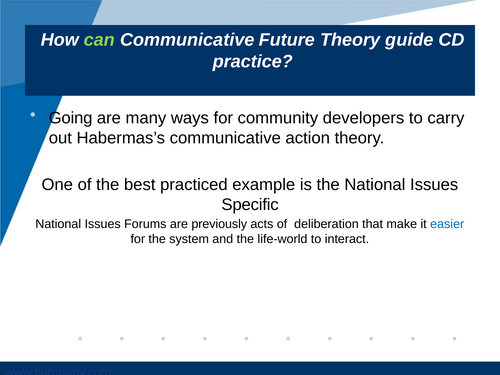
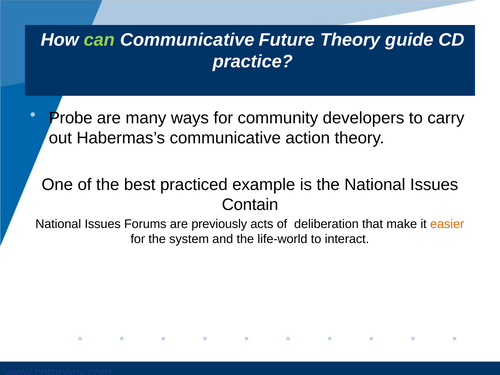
Going: Going -> Probe
Specific: Specific -> Contain
easier colour: blue -> orange
